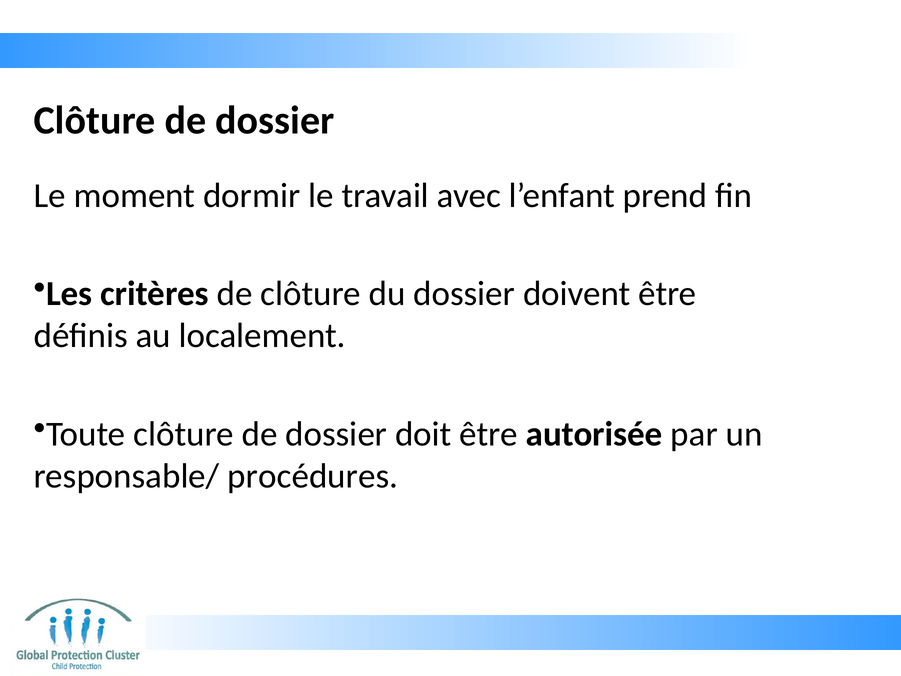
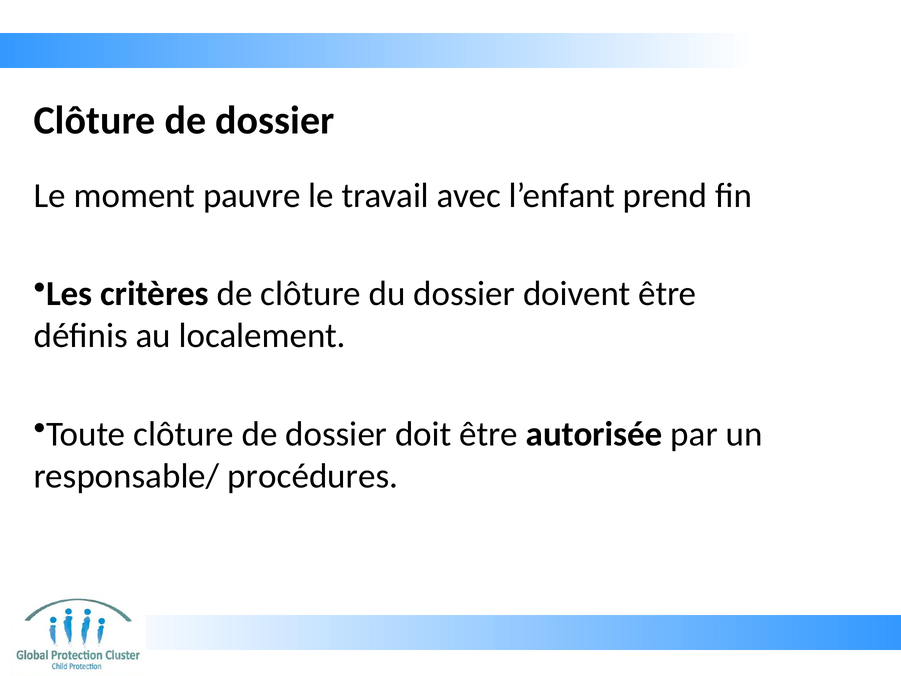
dormir: dormir -> pauvre
